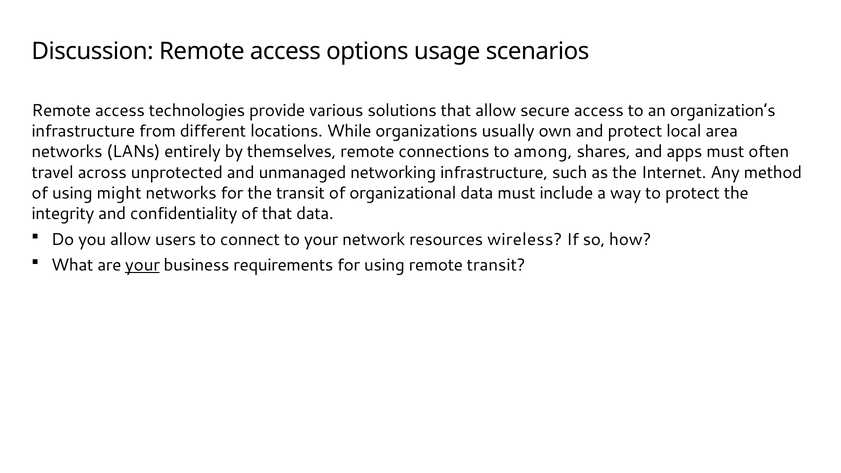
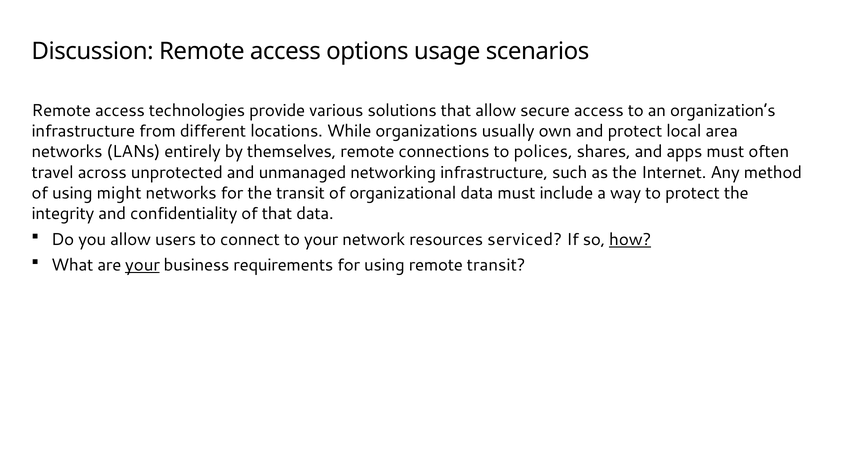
among: among -> polices
wireless: wireless -> serviced
how underline: none -> present
